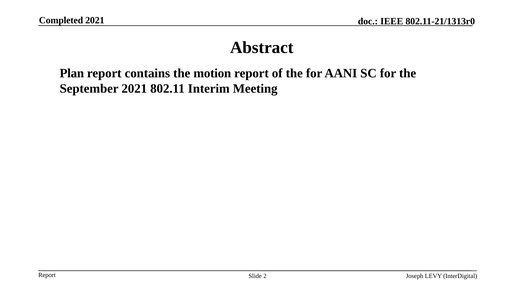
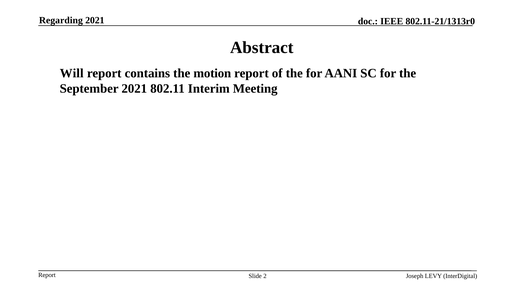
Completed: Completed -> Regarding
Plan: Plan -> Will
